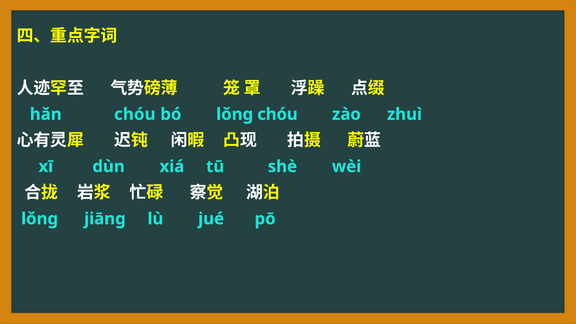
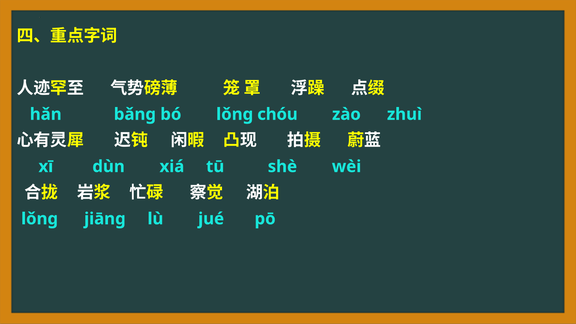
hǎn chóu: chóu -> bǎng
